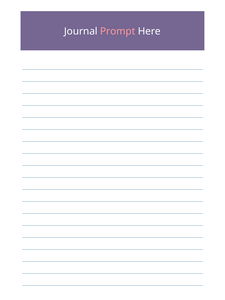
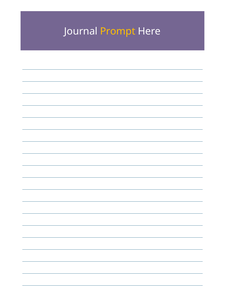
Prompt colour: pink -> yellow
